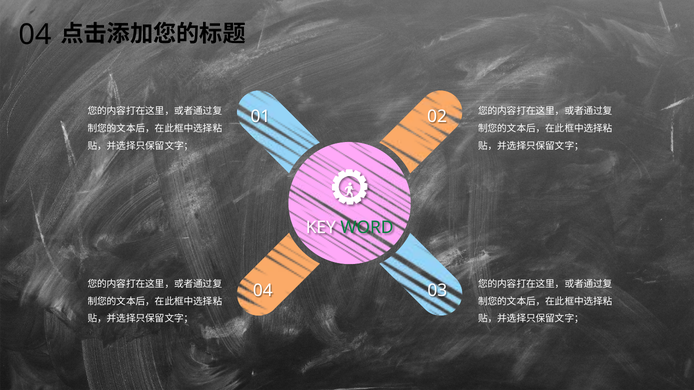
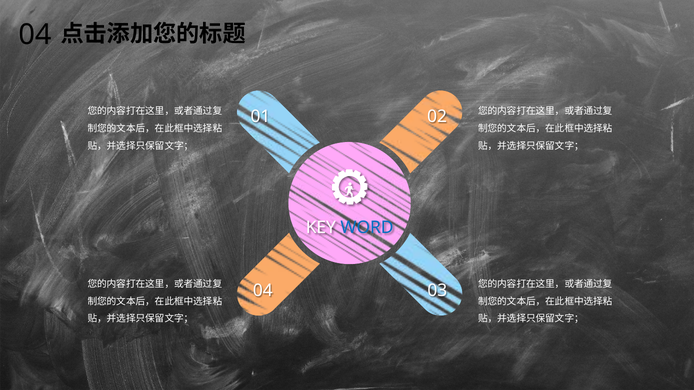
WORD colour: green -> blue
